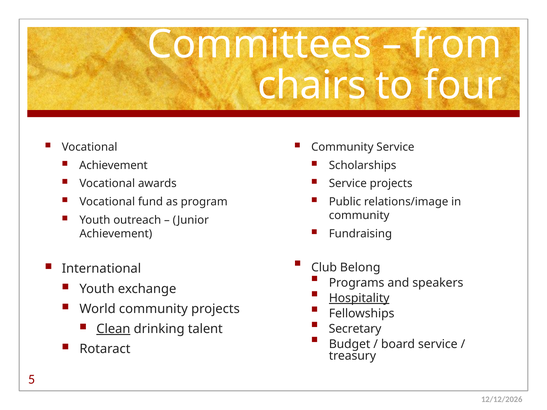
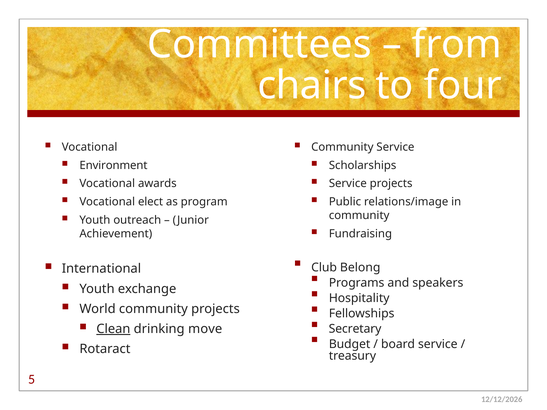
Achievement at (113, 165): Achievement -> Environment
fund: fund -> elect
Hospitality underline: present -> none
talent: talent -> move
